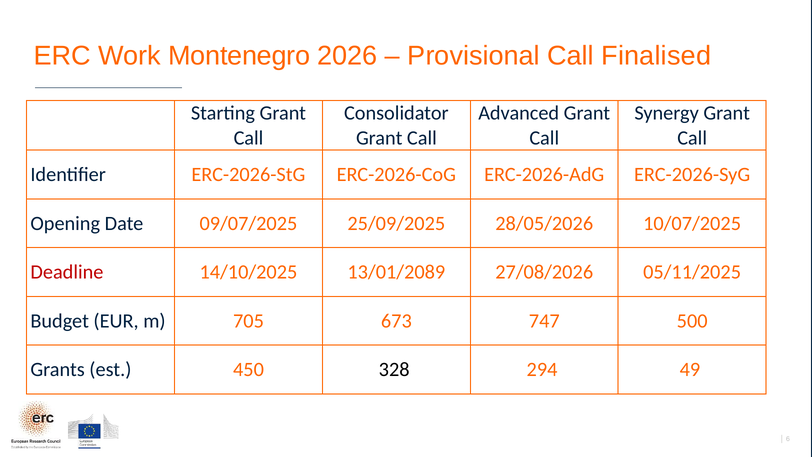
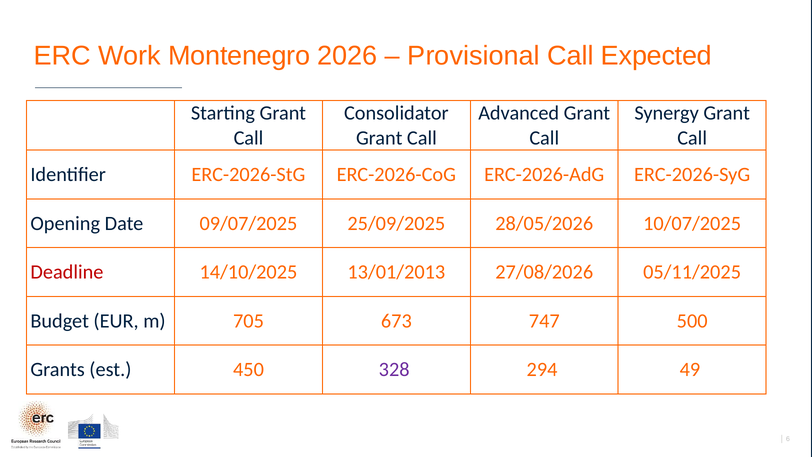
Finalised: Finalised -> Expected
13/01/2089: 13/01/2089 -> 13/01/2013
328 colour: black -> purple
